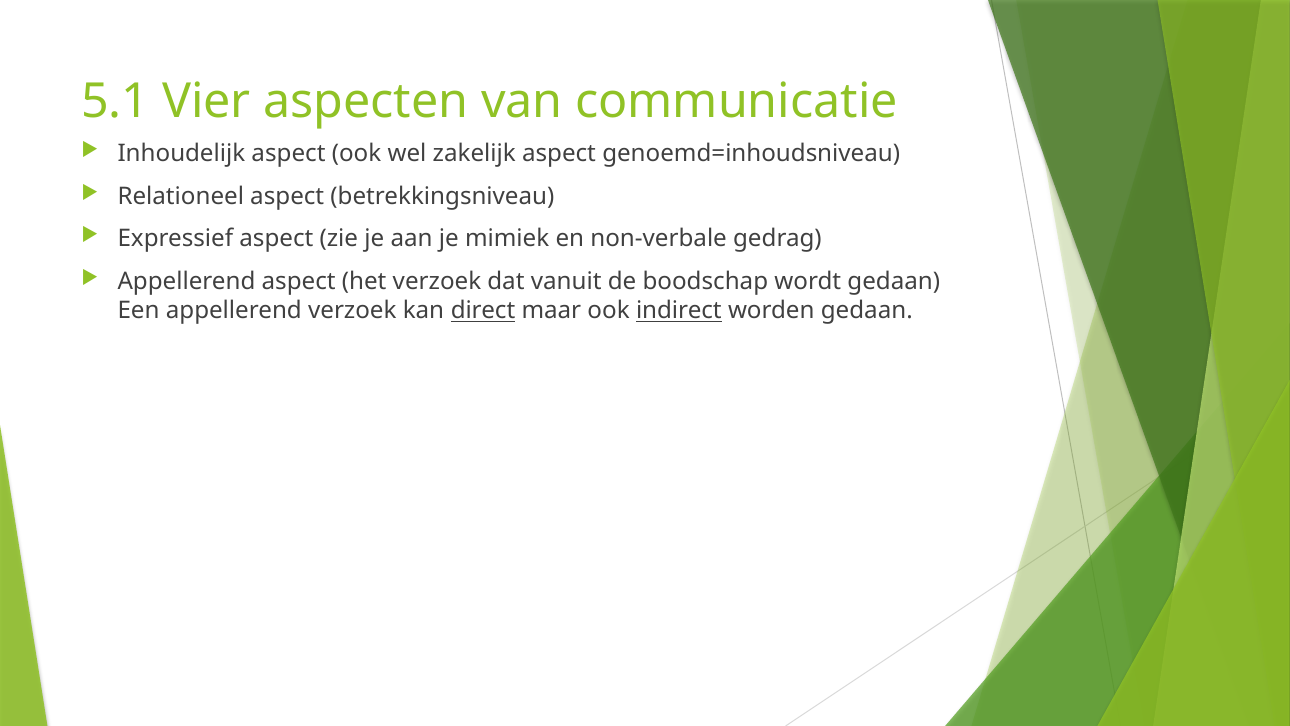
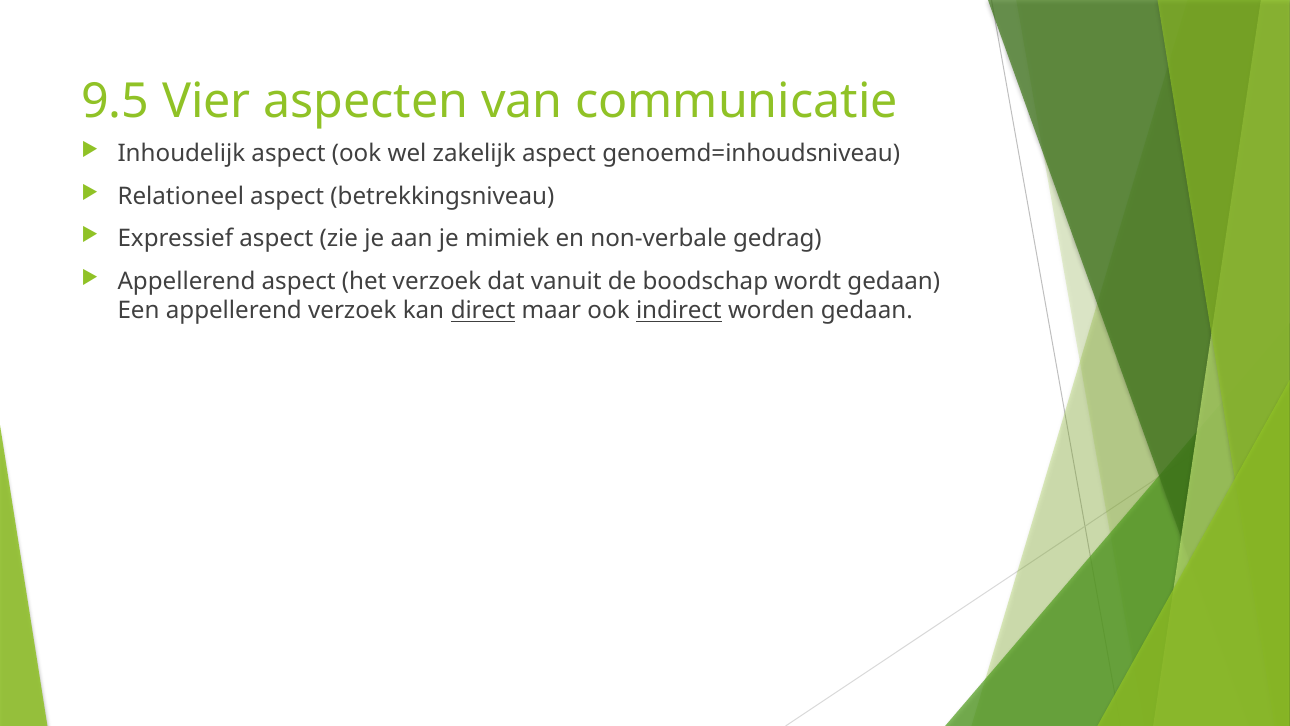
5.1: 5.1 -> 9.5
